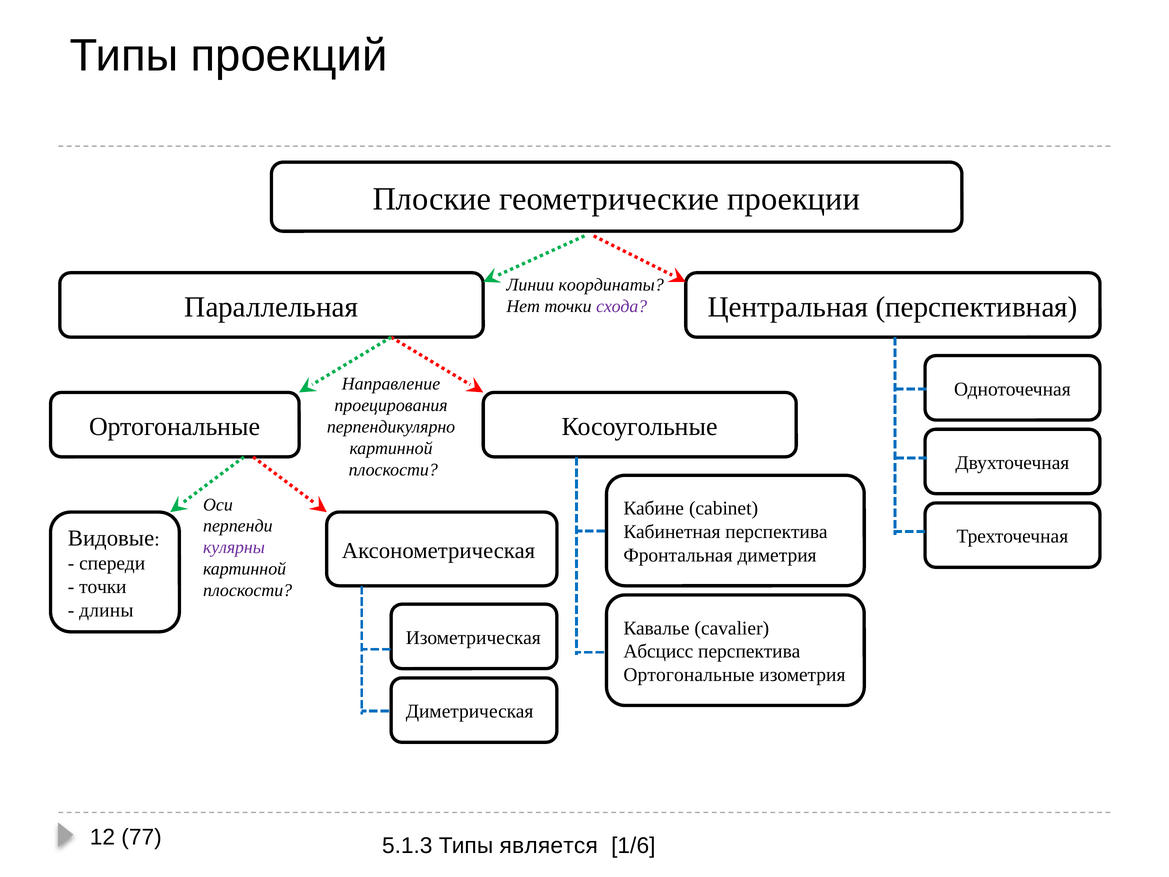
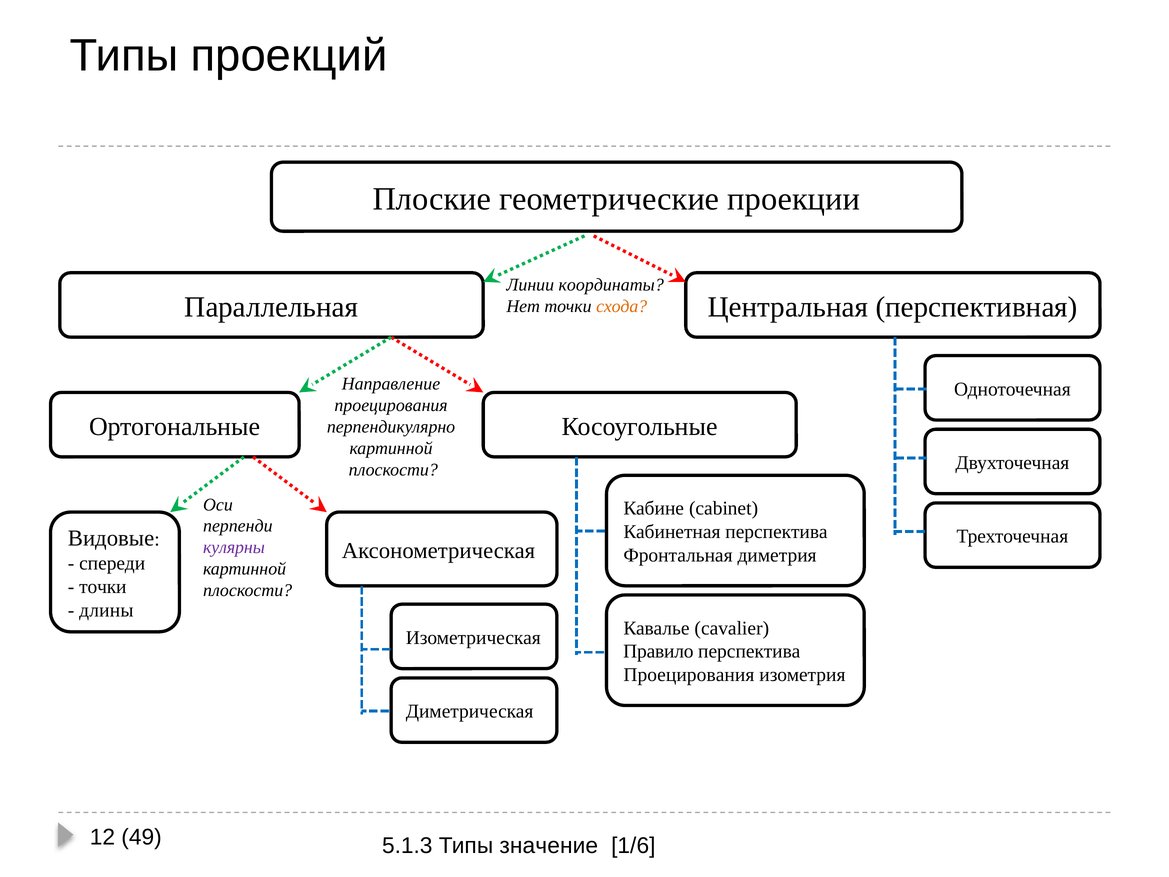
схода colour: purple -> orange
Абсцисс: Абсцисс -> Правило
Ортогональные at (689, 675): Ортогональные -> Проецирования
77: 77 -> 49
является: является -> значение
